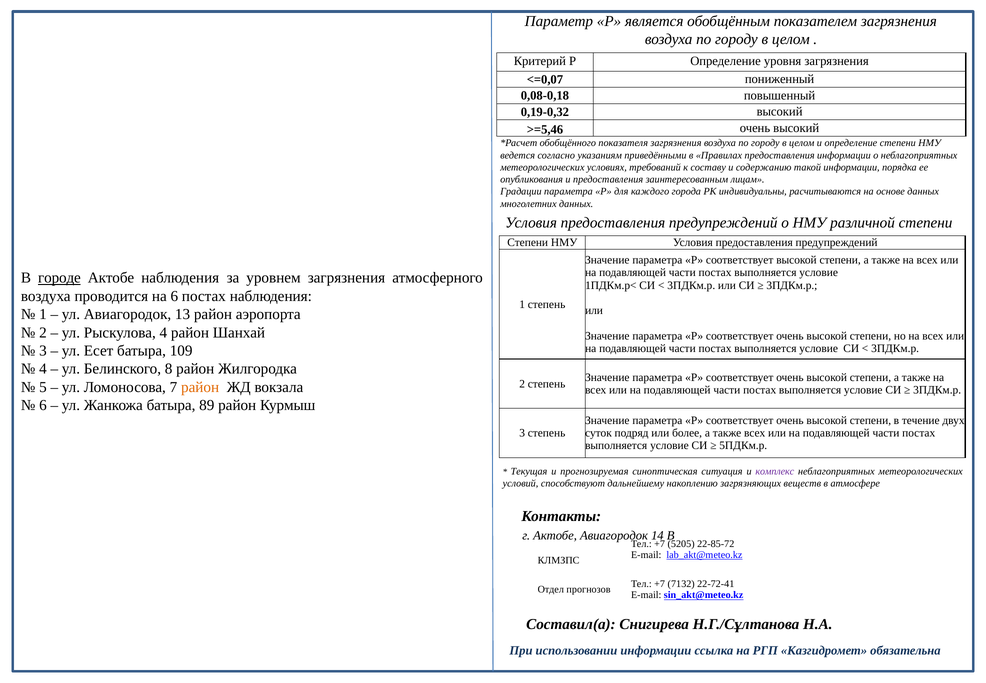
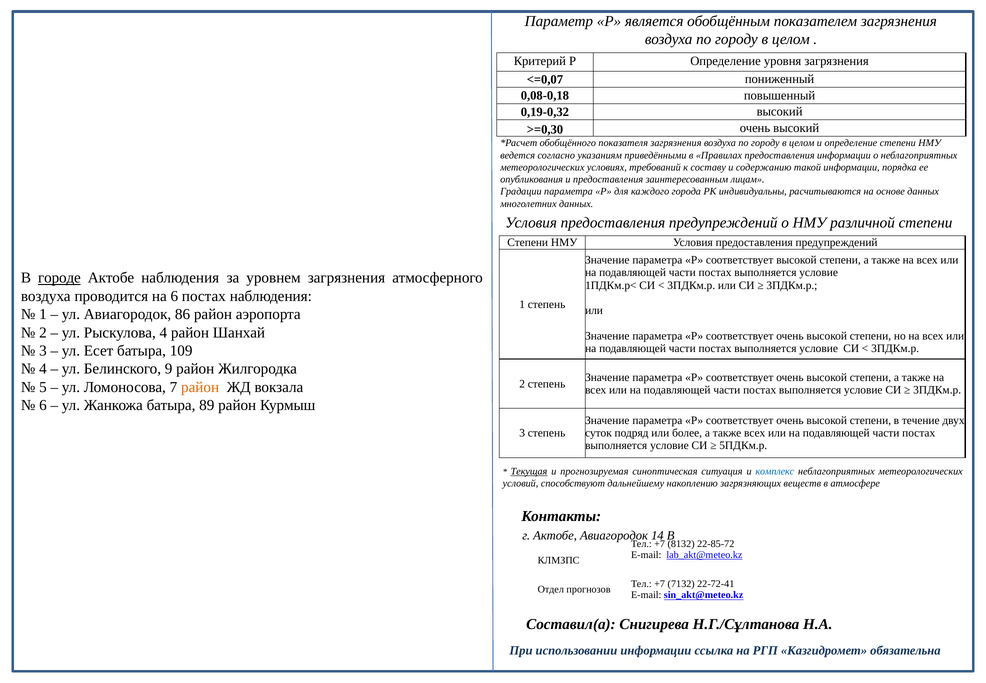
>=5,46: >=5,46 -> >=0,30
13: 13 -> 86
8: 8 -> 9
Текущая underline: none -> present
комплекс colour: purple -> blue
5205: 5205 -> 8132
